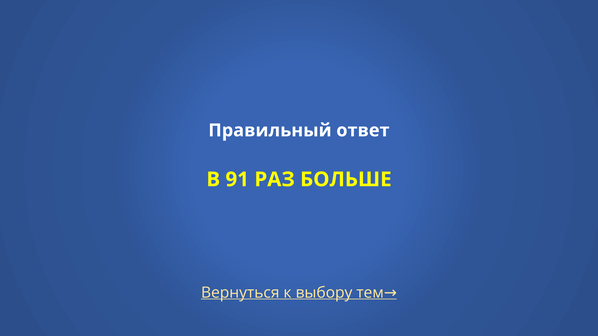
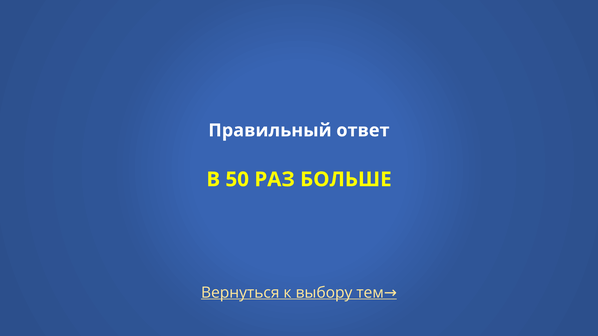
91: 91 -> 50
